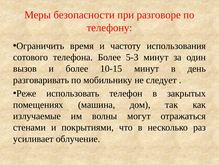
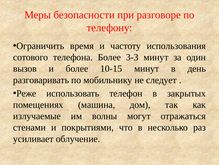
5-3: 5-3 -> 3-3
